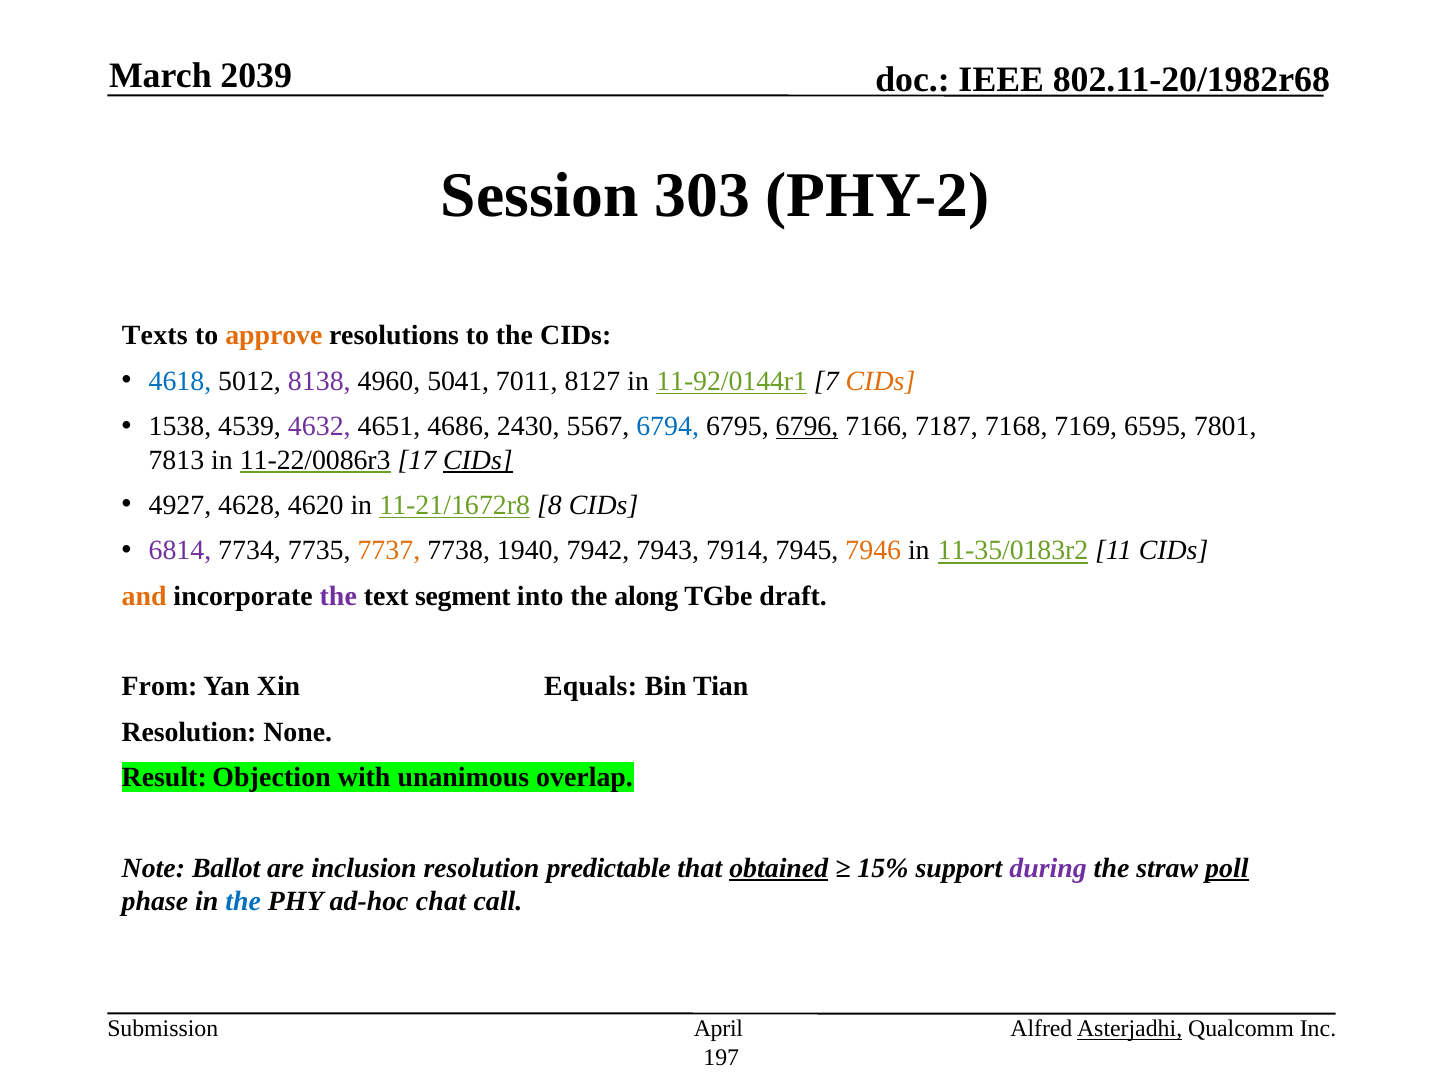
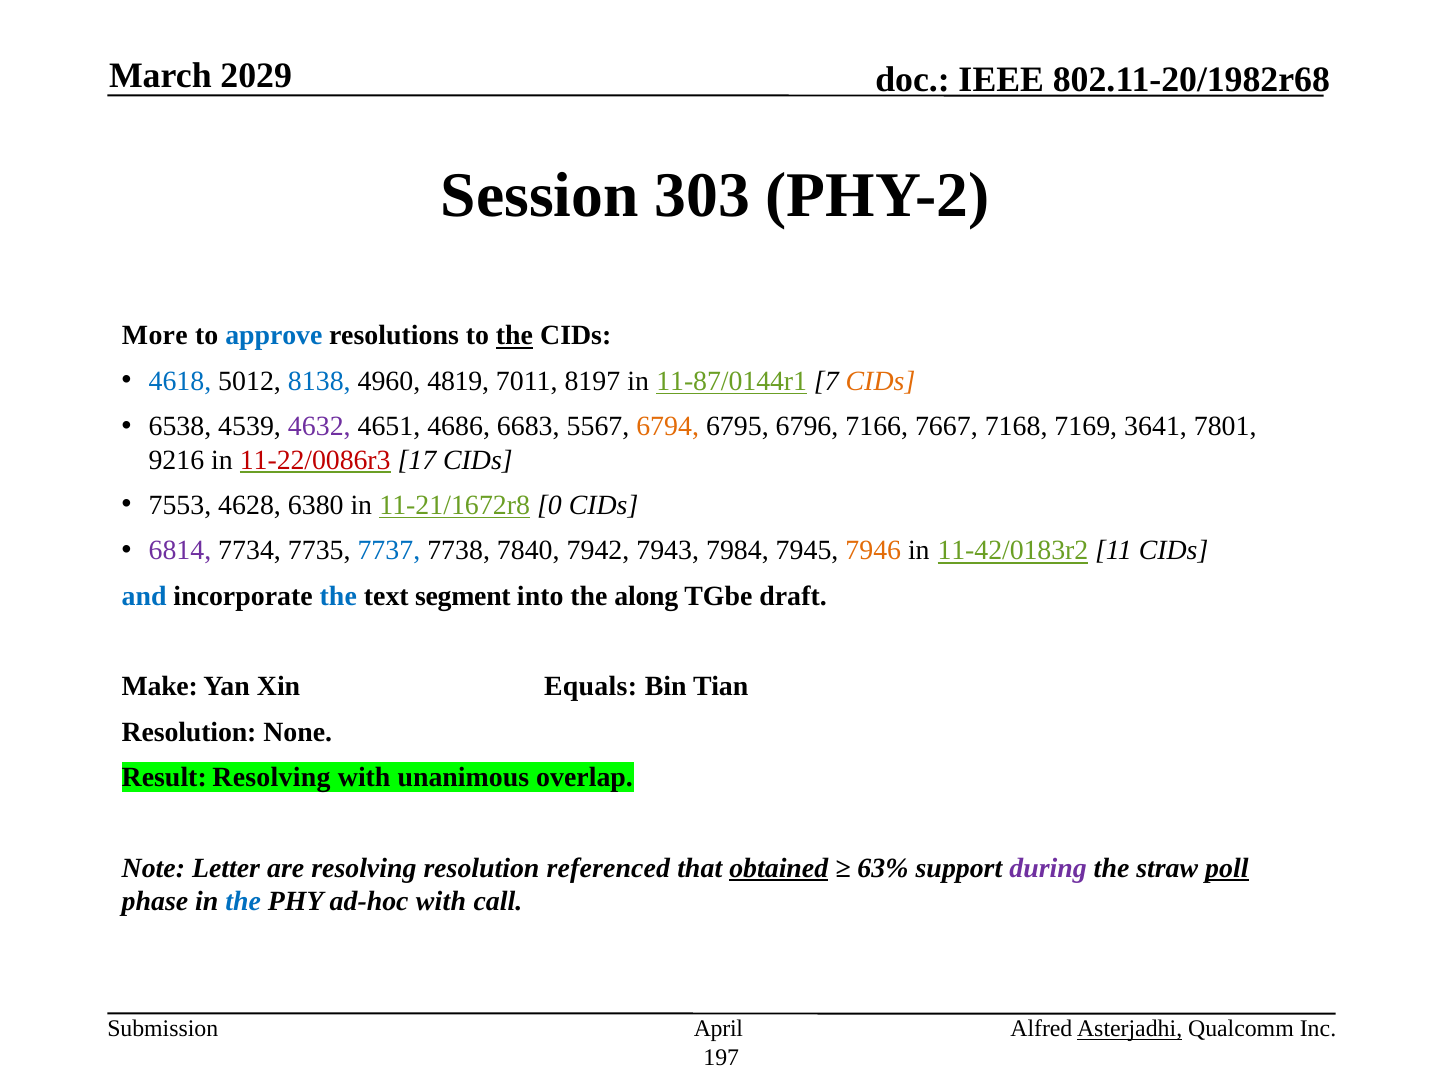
2039: 2039 -> 2029
Texts: Texts -> More
approve colour: orange -> blue
the at (514, 336) underline: none -> present
8138 colour: purple -> blue
5041: 5041 -> 4819
8127: 8127 -> 8197
11-92/0144r1: 11-92/0144r1 -> 11-87/0144r1
1538: 1538 -> 6538
2430: 2430 -> 6683
6794 colour: blue -> orange
6796 underline: present -> none
7187: 7187 -> 7667
6595: 6595 -> 3641
7813: 7813 -> 9216
11-22/0086r3 colour: black -> red
CIDs at (478, 460) underline: present -> none
4927: 4927 -> 7553
4620: 4620 -> 6380
8: 8 -> 0
7737 colour: orange -> blue
1940: 1940 -> 7840
7914: 7914 -> 7984
11-35/0183r2: 11-35/0183r2 -> 11-42/0183r2
and colour: orange -> blue
the at (338, 596) colour: purple -> blue
From: From -> Make
Result Objection: Objection -> Resolving
Ballot: Ballot -> Letter
are inclusion: inclusion -> resolving
predictable: predictable -> referenced
15%: 15% -> 63%
ad-hoc chat: chat -> with
